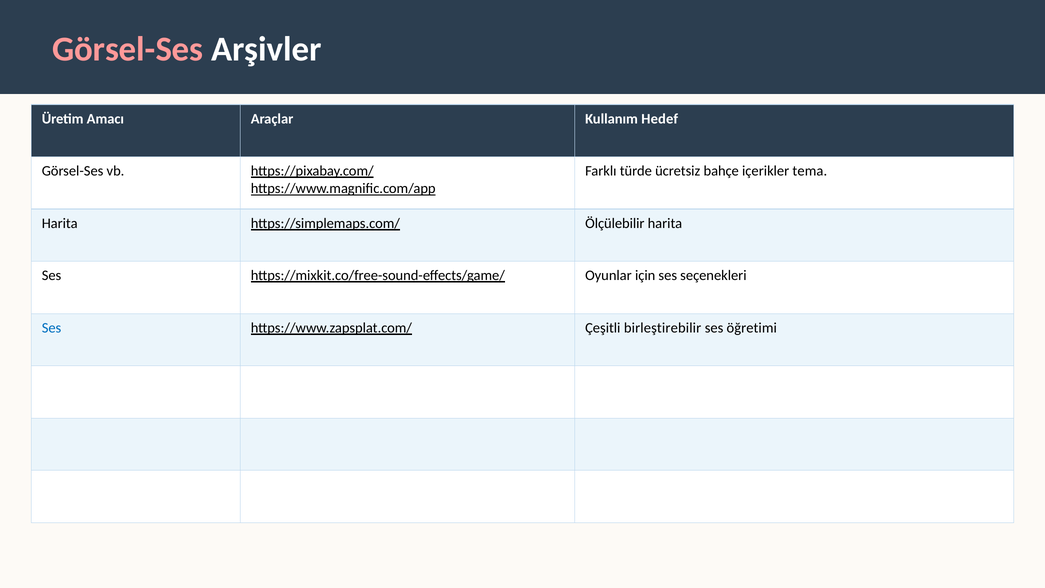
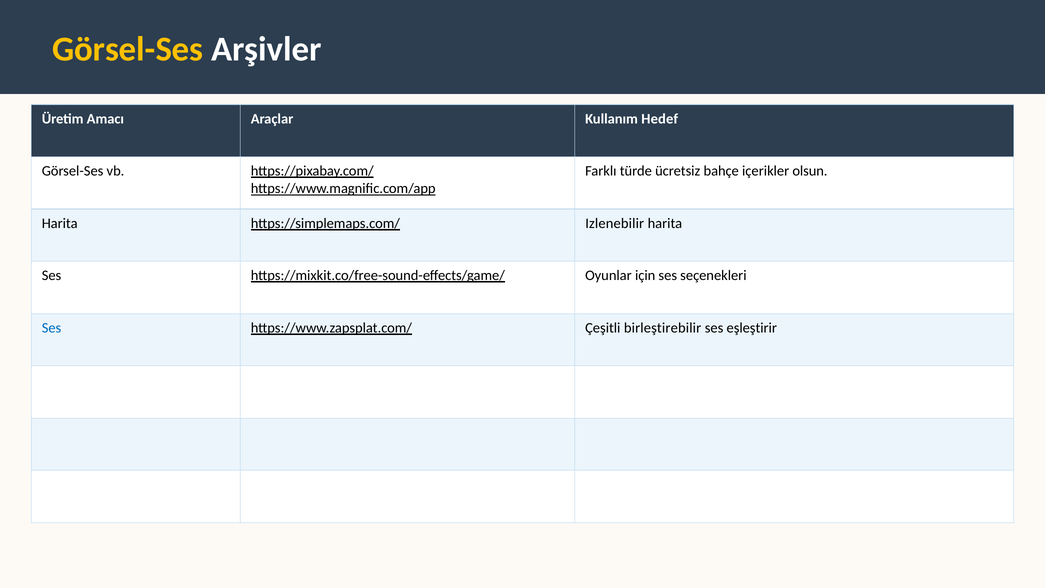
Görsel-Ses at (128, 49) colour: pink -> yellow
tema: tema -> olsun
Ölçülebilir: Ölçülebilir -> Izlenebilir
öğretimi: öğretimi -> eşleştirir
